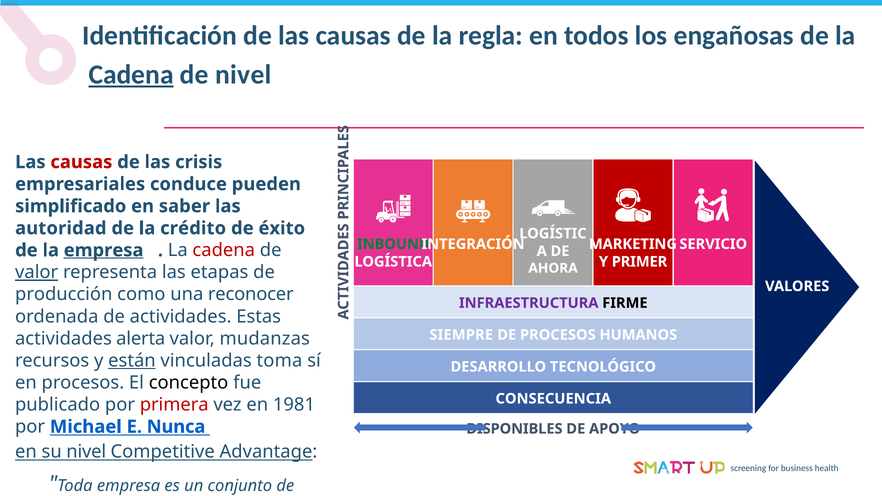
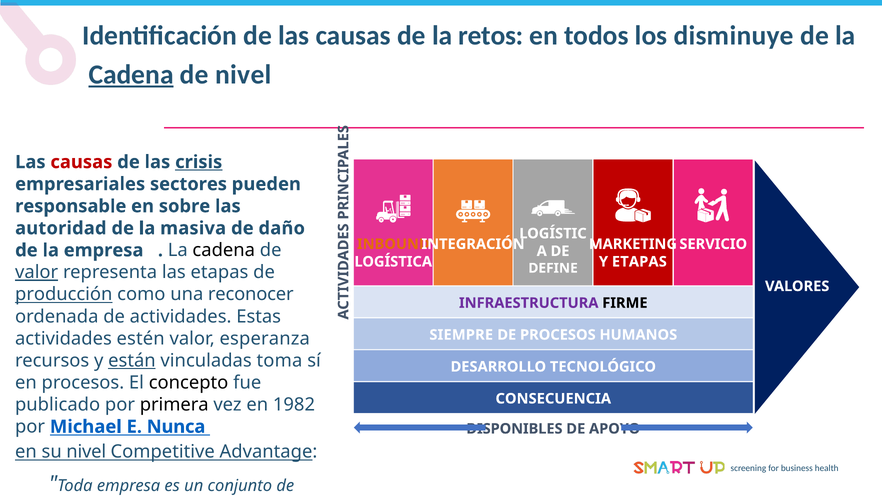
regla: regla -> retos
engañosas: engañosas -> disminuye
crisis underline: none -> present
conduce: conduce -> sectores
simplificado: simplificado -> responsable
saber: saber -> sobre
crédito: crédito -> masiva
éxito: éxito -> daño
INBOUND colour: green -> orange
empresa at (104, 250) underline: present -> none
cadena at (224, 250) colour: red -> black
Y PRIMER: PRIMER -> ETAPAS
AHORA: AHORA -> DEFINE
producción underline: none -> present
alerta: alerta -> estén
mudanzas: mudanzas -> esperanza
primera colour: red -> black
1981: 1981 -> 1982
